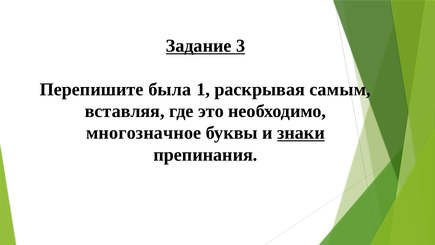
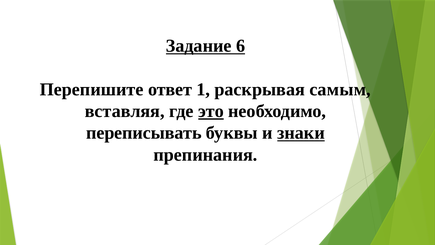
3: 3 -> 6
была: была -> ответ
это underline: none -> present
многозначное: многозначное -> переписывать
